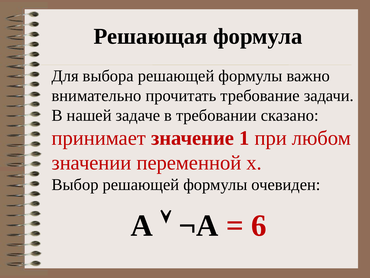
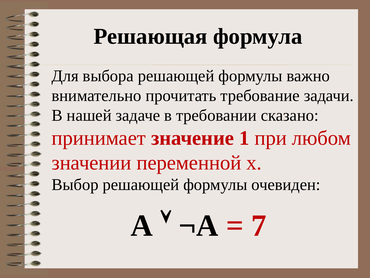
6: 6 -> 7
